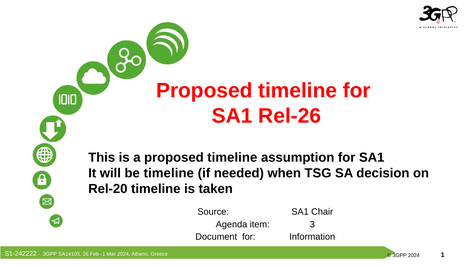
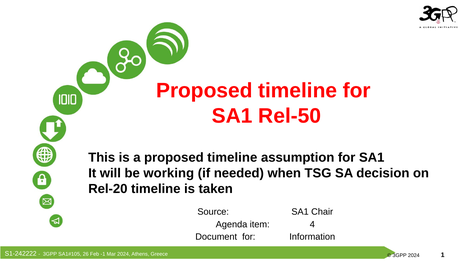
Rel-26: Rel-26 -> Rel-50
be timeline: timeline -> working
3: 3 -> 4
